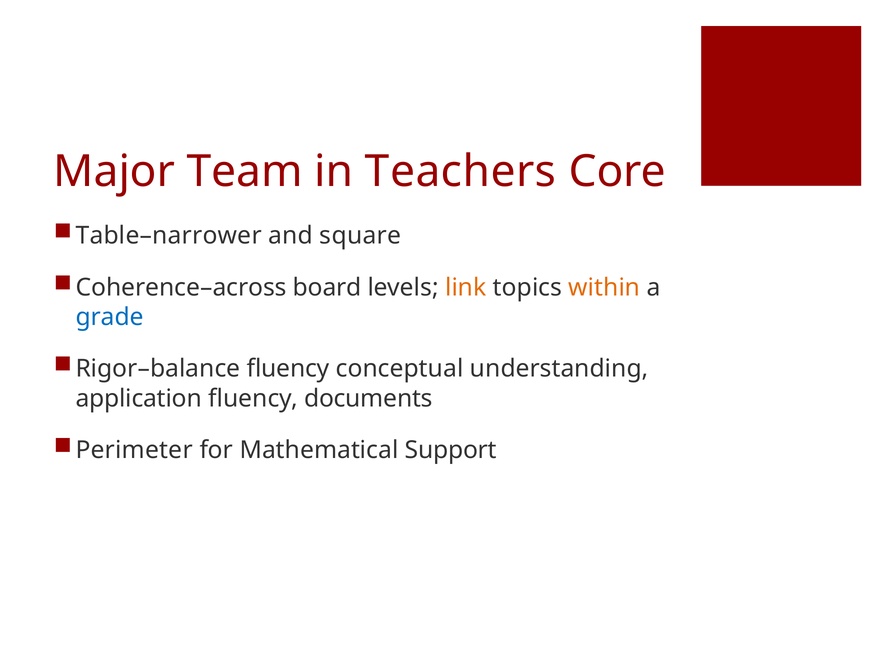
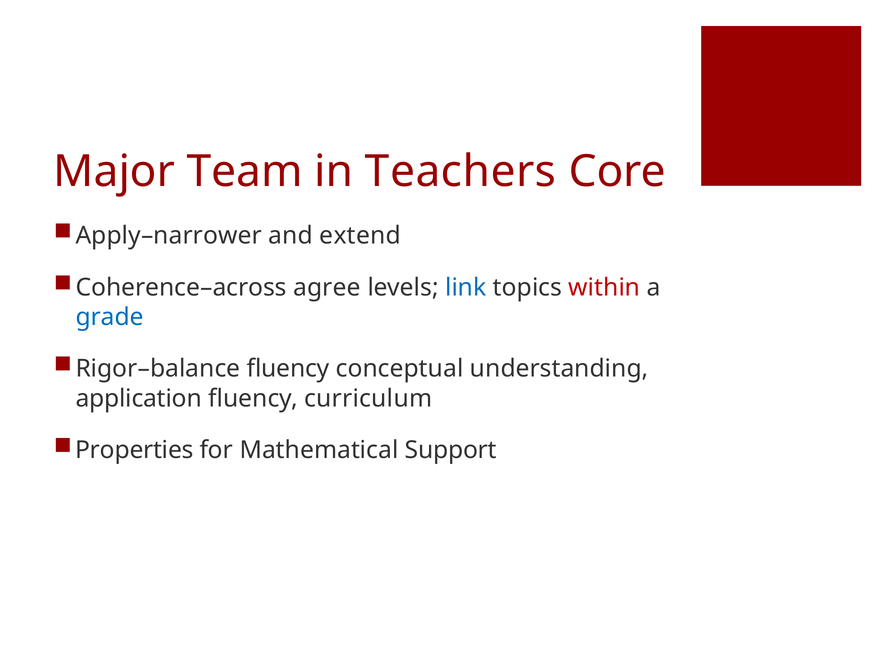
Table–narrower: Table–narrower -> Apply–narrower
square: square -> extend
board: board -> agree
link colour: orange -> blue
within colour: orange -> red
documents: documents -> curriculum
Perimeter: Perimeter -> Properties
